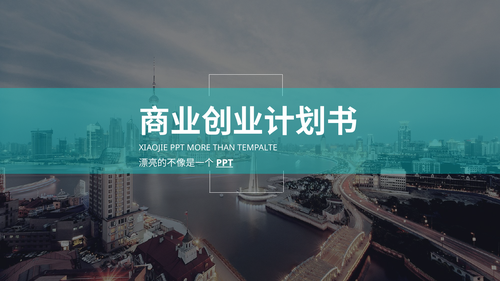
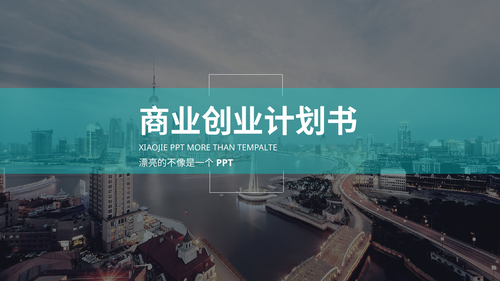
PPT at (225, 163) underline: present -> none
